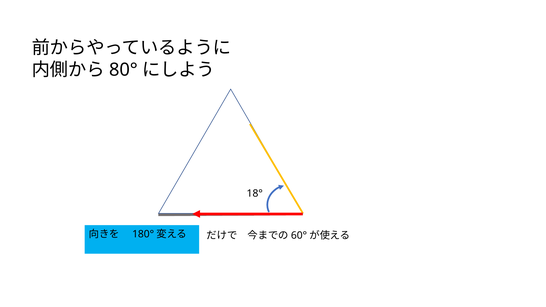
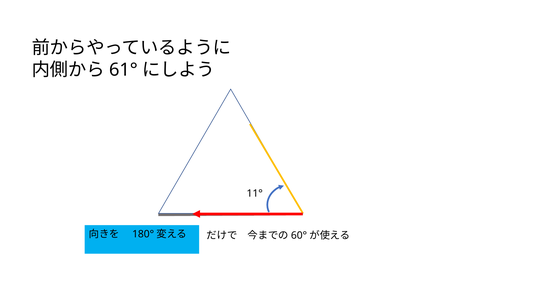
80°: 80° -> 61°
18°: 18° -> 11°
